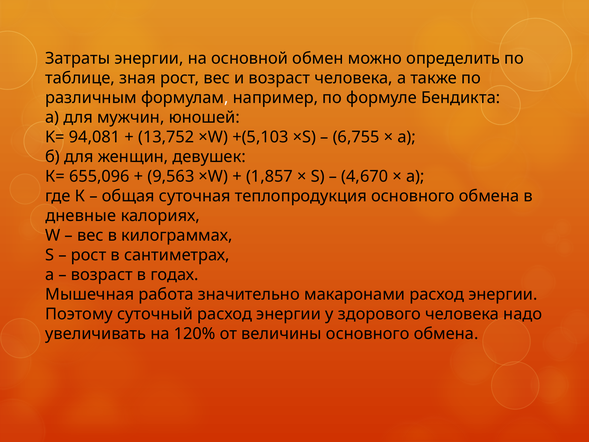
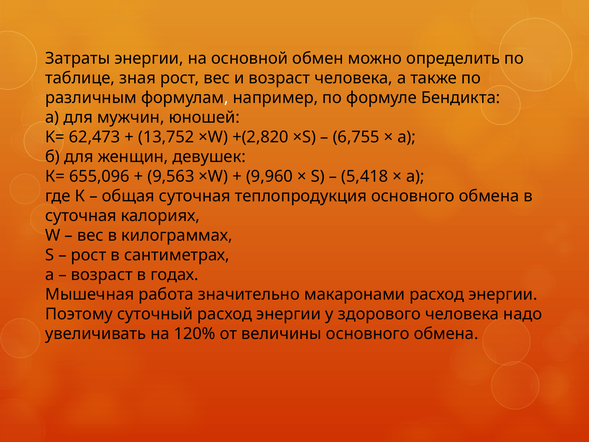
94,081: 94,081 -> 62,473
+(5,103: +(5,103 -> +(2,820
1,857: 1,857 -> 9,960
4,670: 4,670 -> 5,418
дневные at (81, 216): дневные -> суточная
